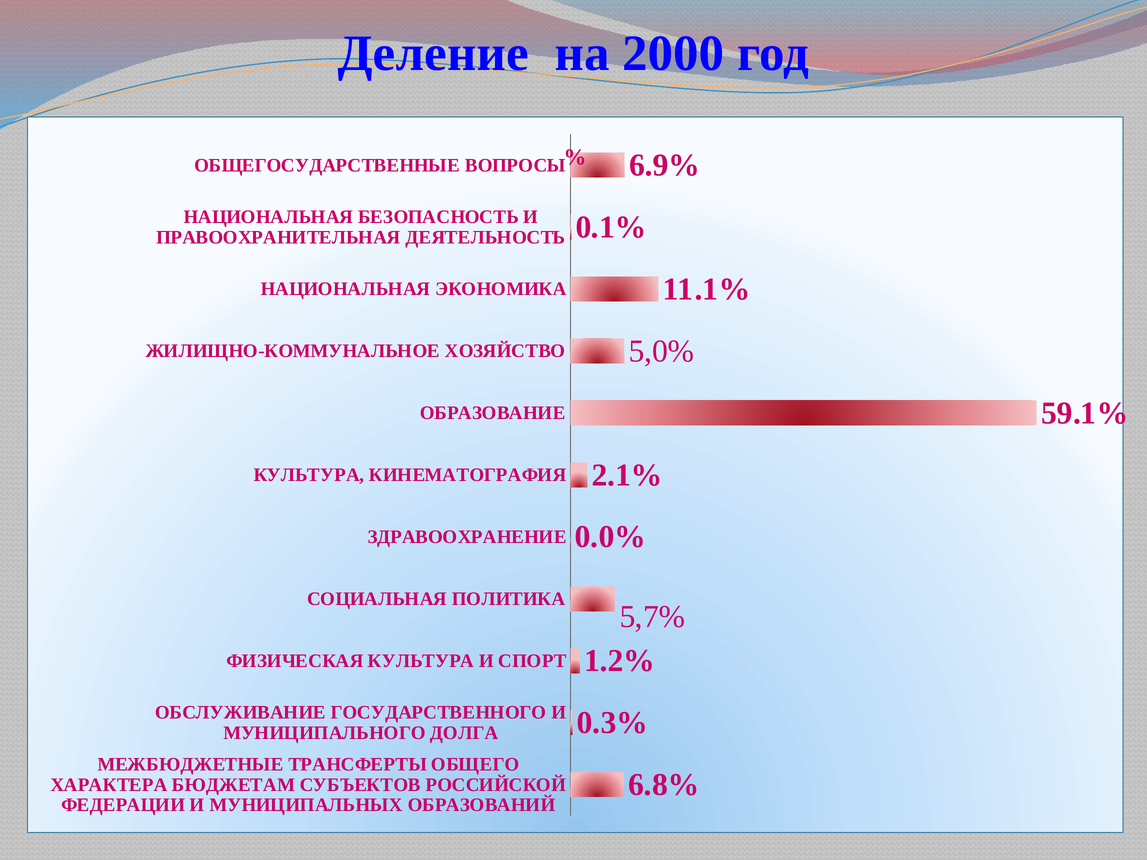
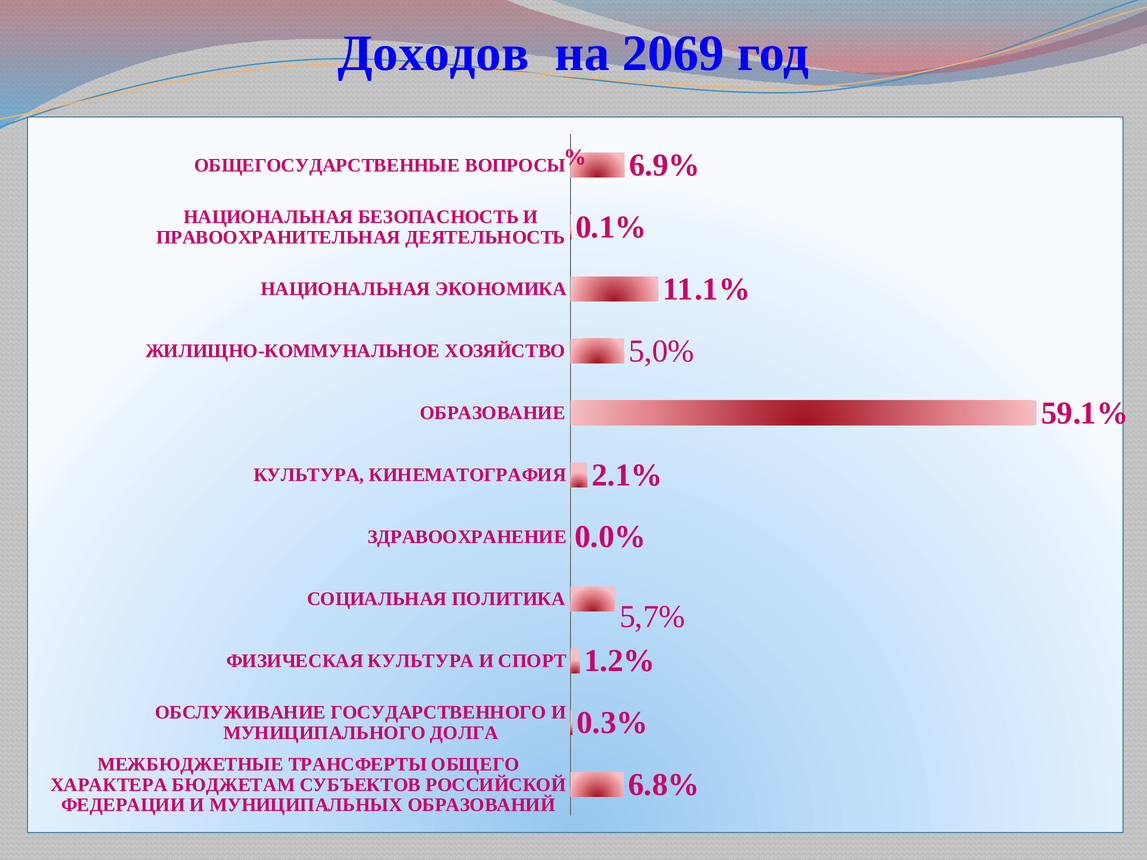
Деление: Деление -> Доходов
2000: 2000 -> 2069
